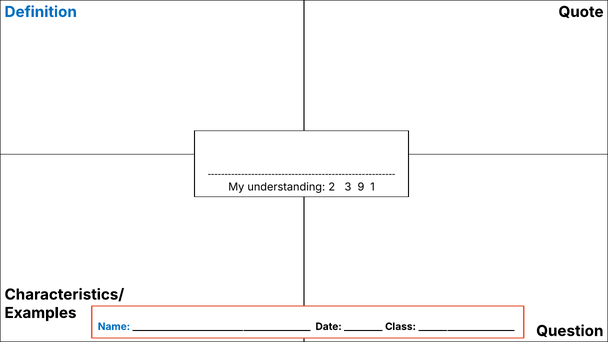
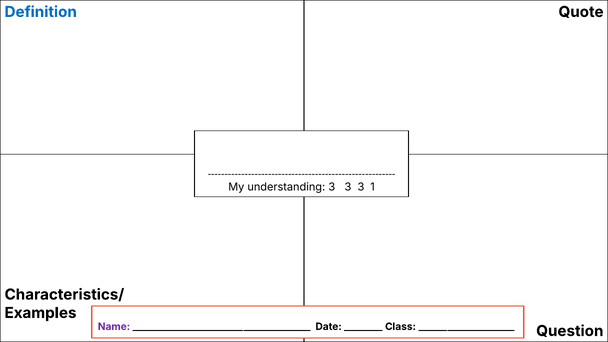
understanding 2: 2 -> 3
9 at (361, 187): 9 -> 3
Name colour: blue -> purple
